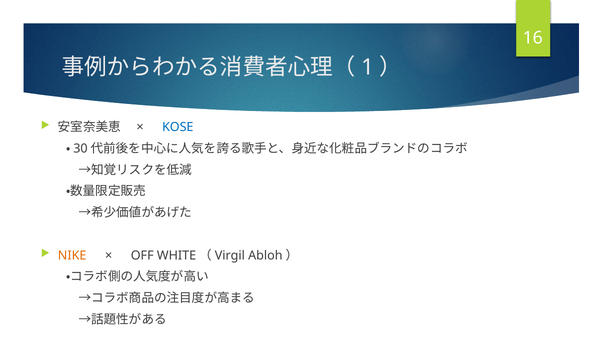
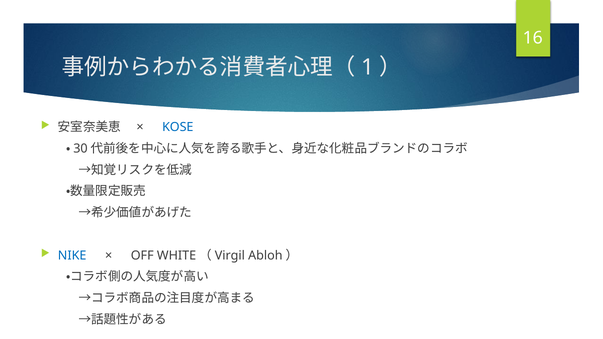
NIKE colour: orange -> blue
